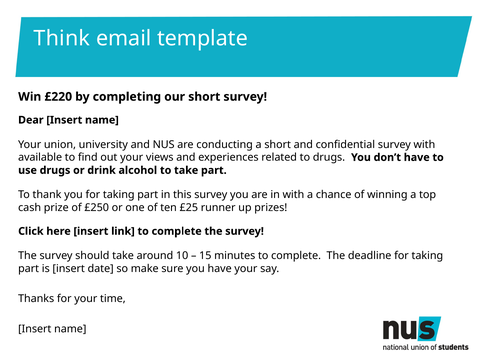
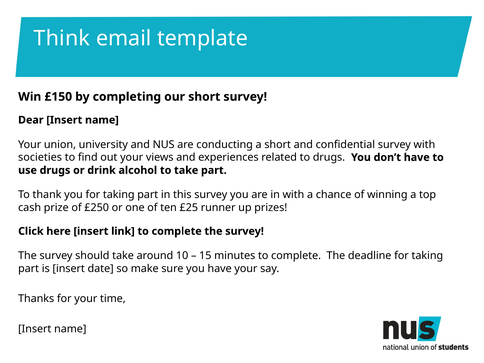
£220: £220 -> £150
available: available -> societies
